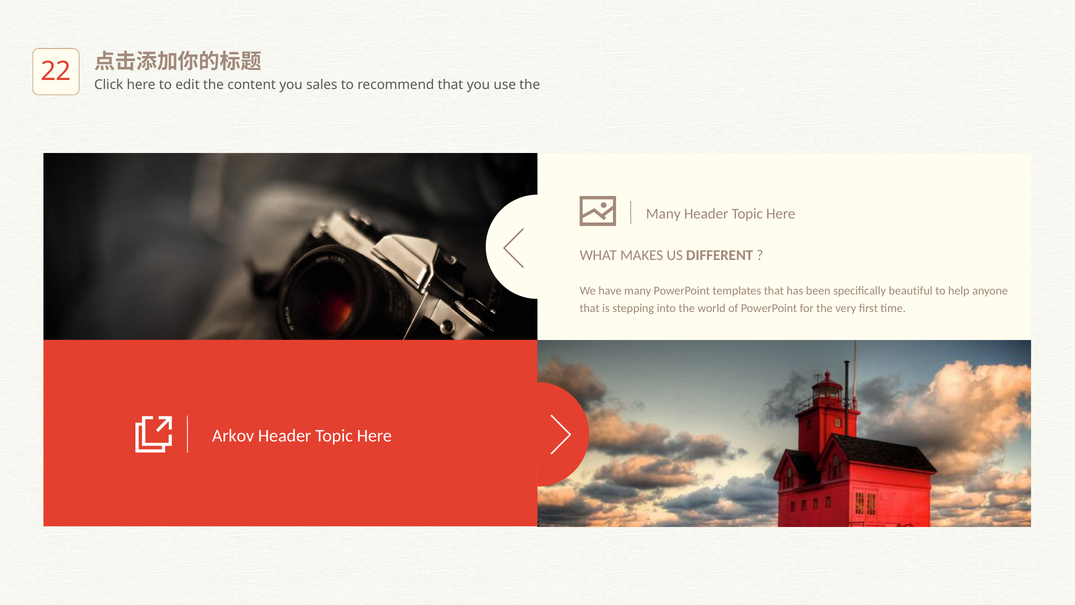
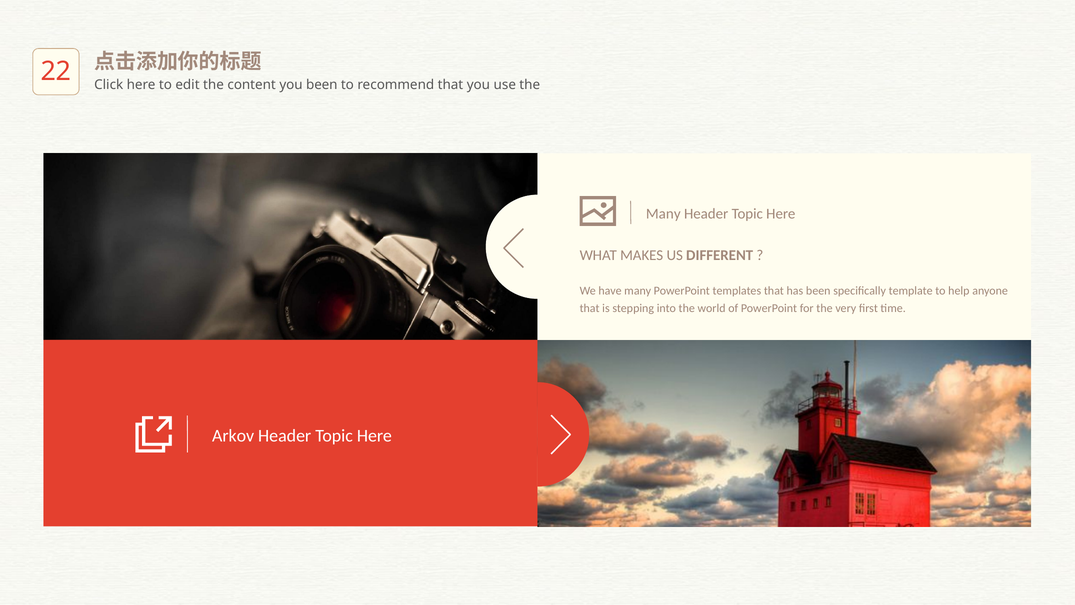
you sales: sales -> been
beautiful: beautiful -> template
